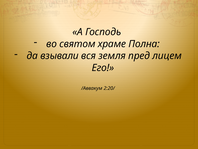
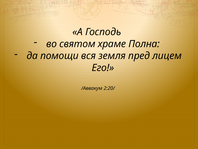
взывали: взывали -> помощи
